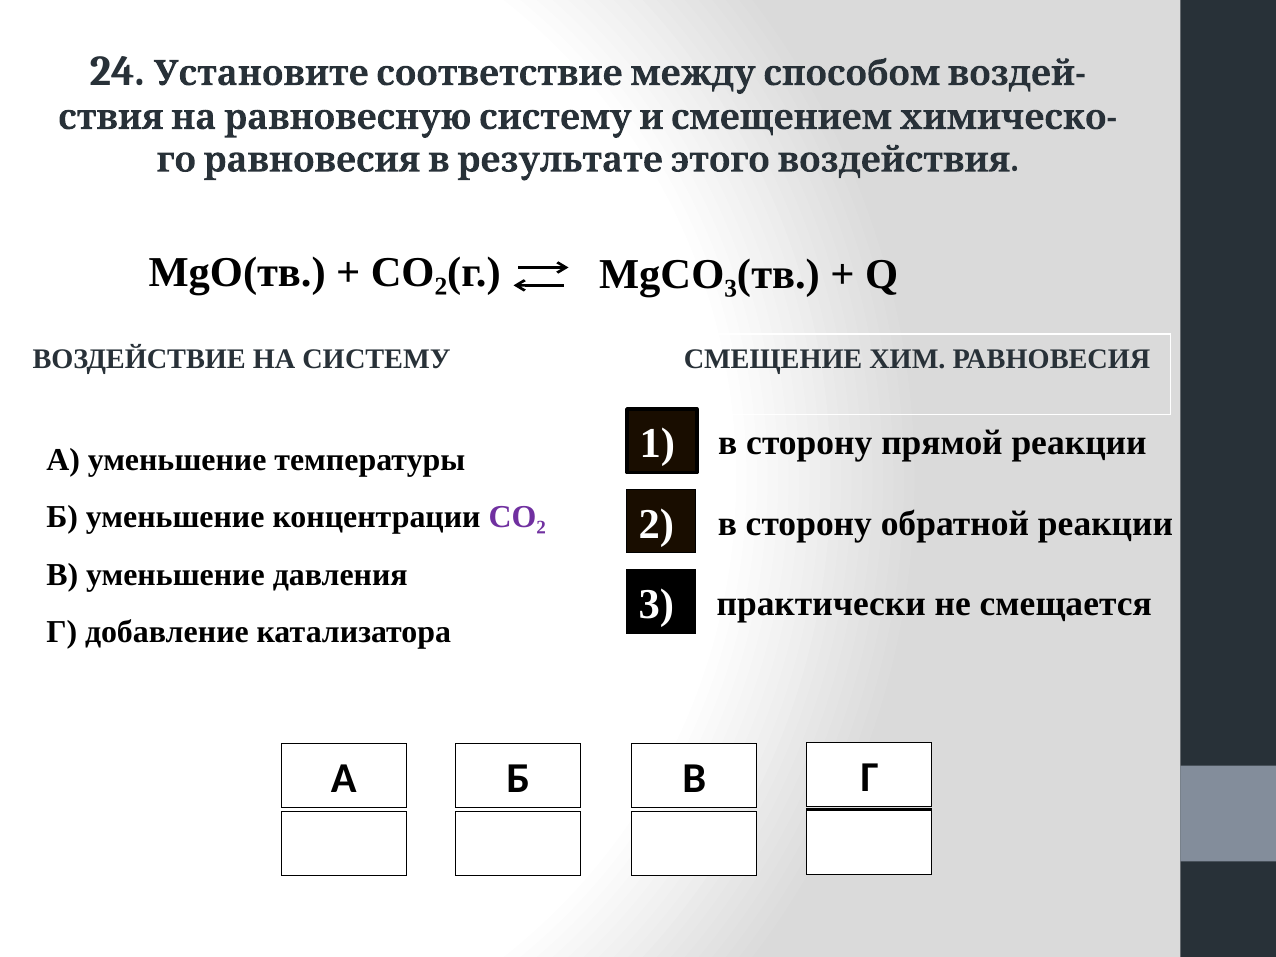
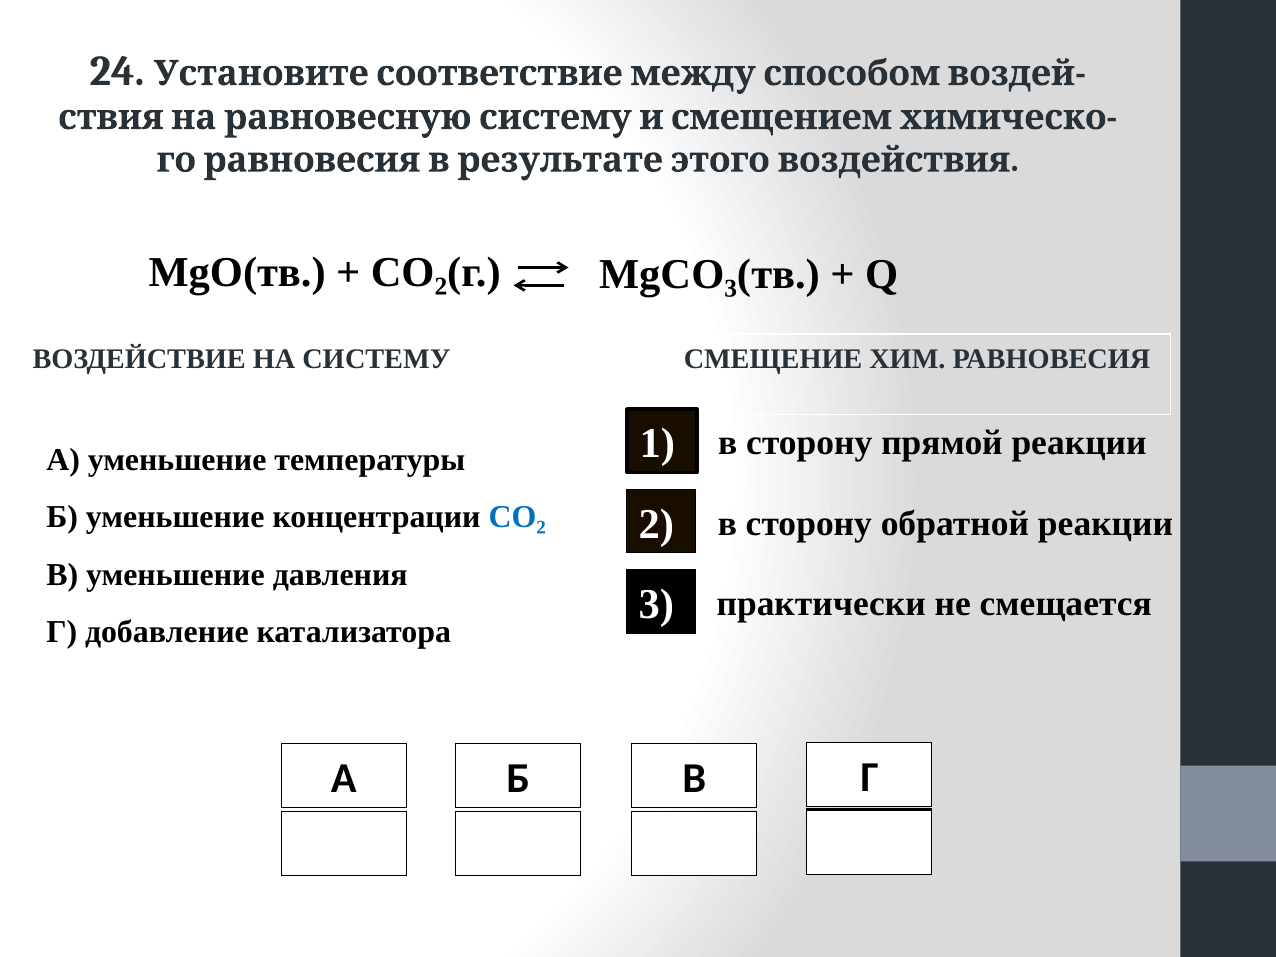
CO₂ colour: purple -> blue
